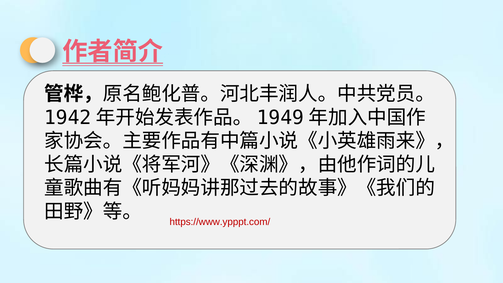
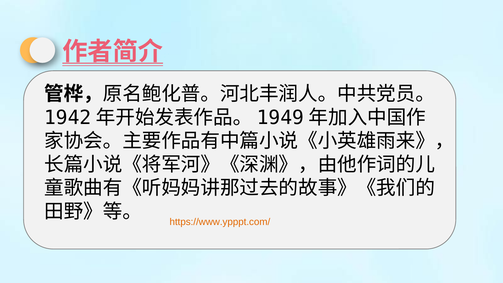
https://www.ypppt.com/ colour: red -> orange
